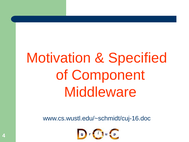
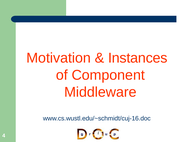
Specified: Specified -> Instances
